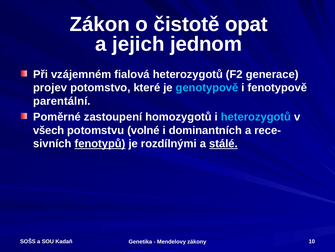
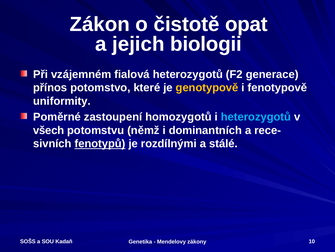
jednom: jednom -> biologii
projev: projev -> přínos
genotypově colour: light blue -> yellow
parentální: parentální -> uniformity
volné: volné -> němž
stálé underline: present -> none
